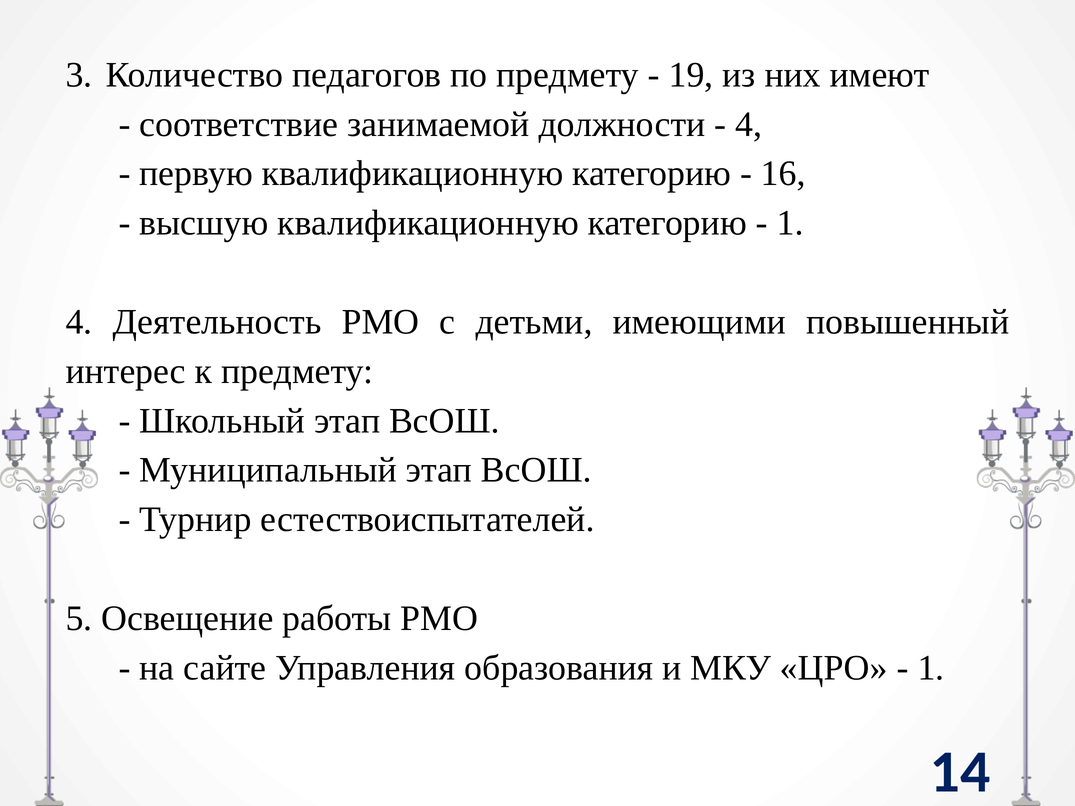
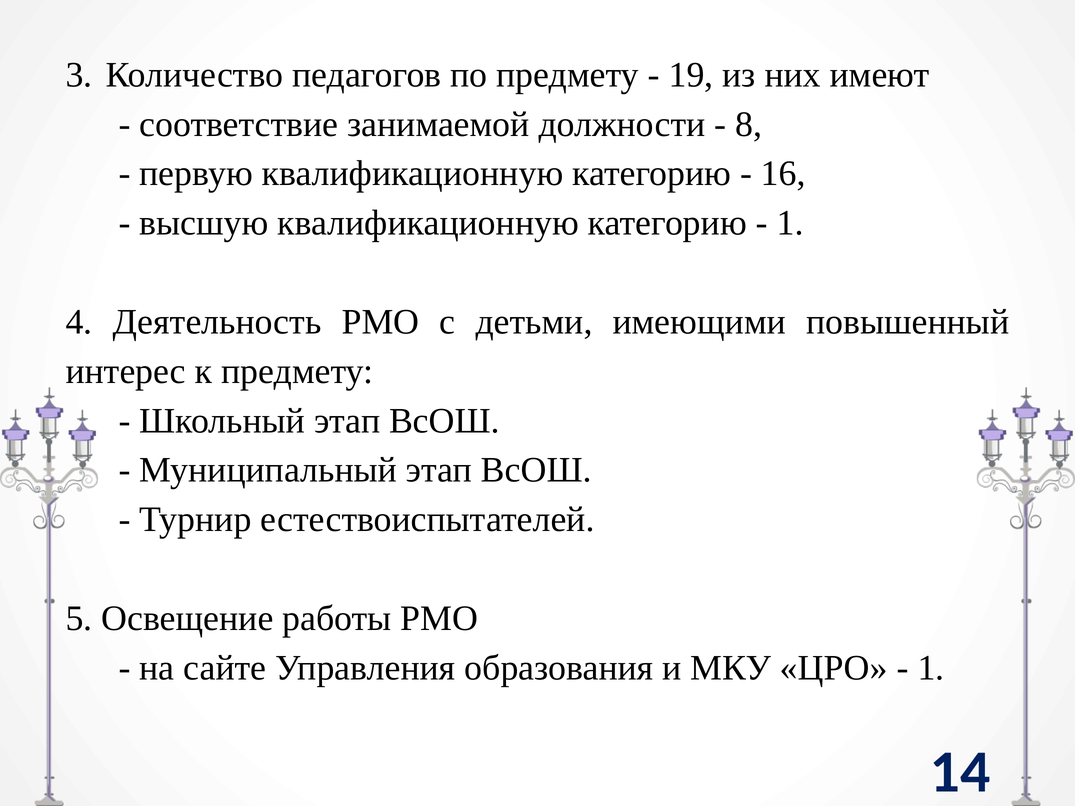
4 at (749, 124): 4 -> 8
